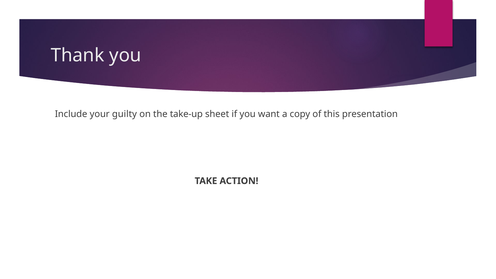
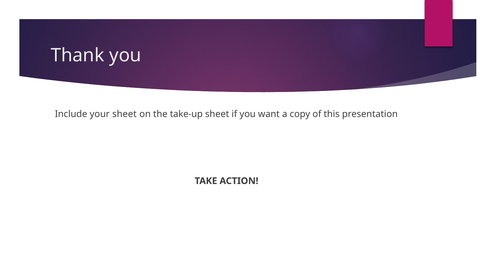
your guilty: guilty -> sheet
